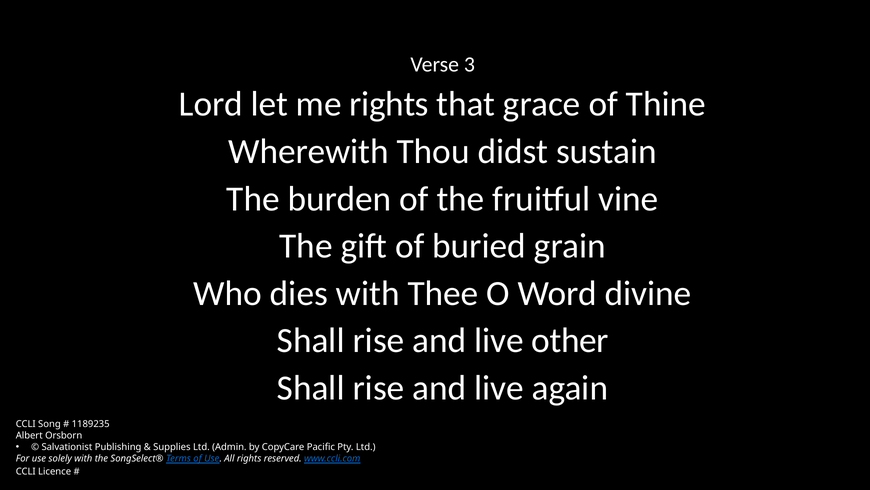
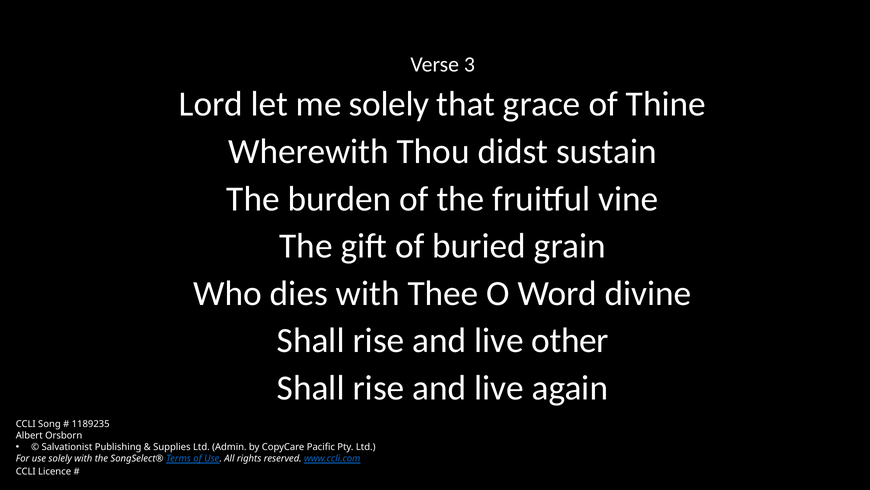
me rights: rights -> solely
